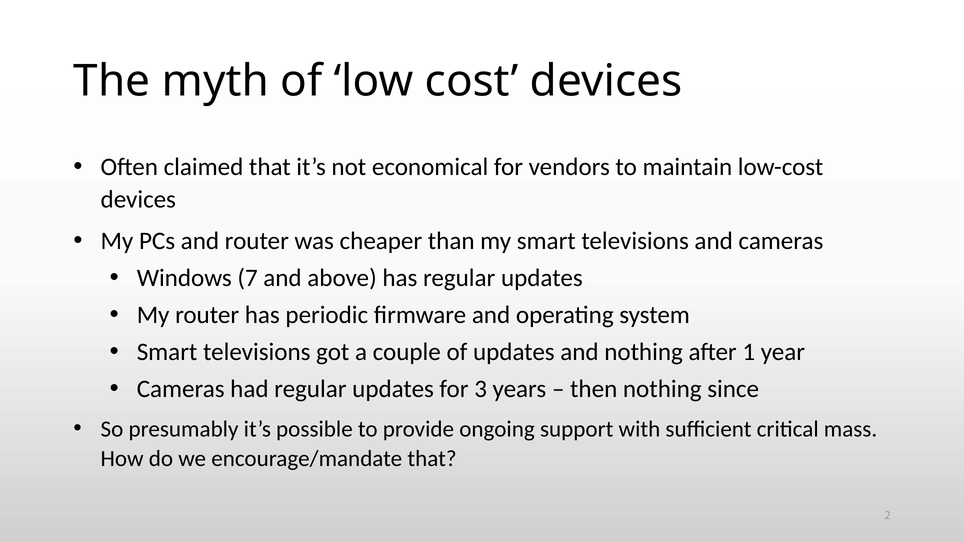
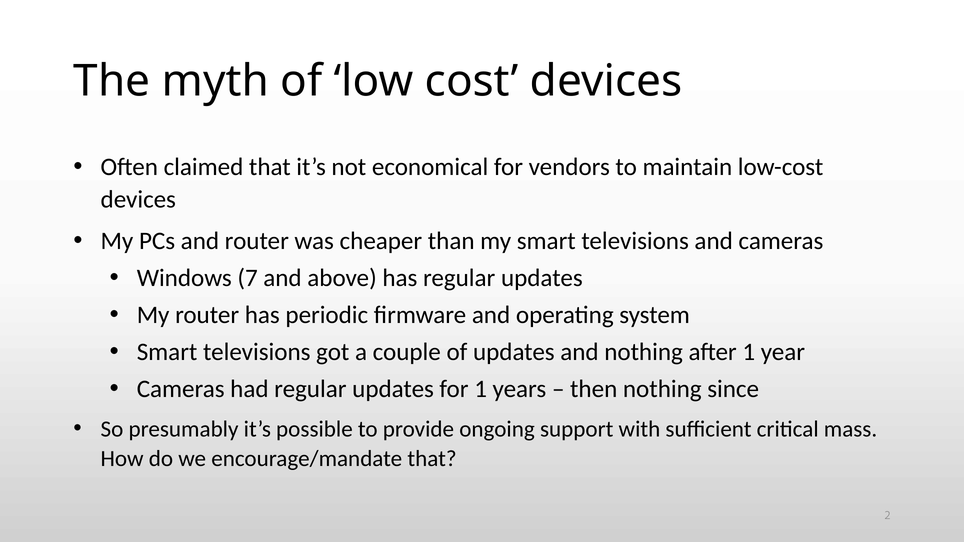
for 3: 3 -> 1
